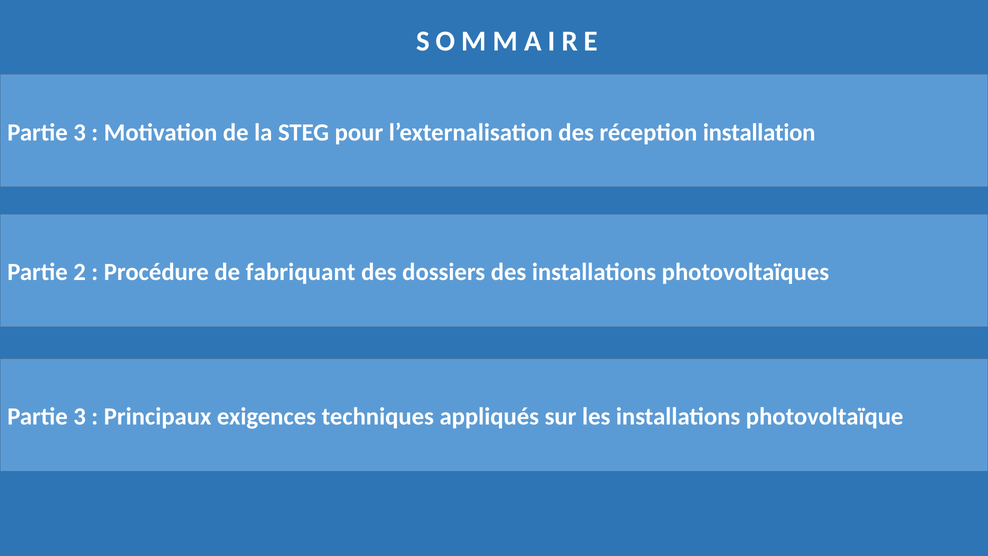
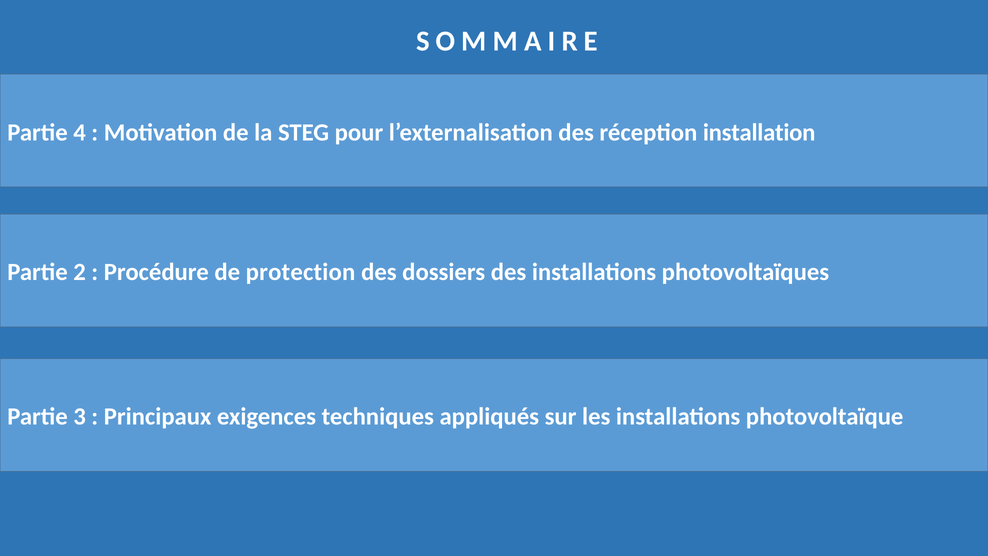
3 at (80, 132): 3 -> 4
fabriquant: fabriquant -> protection
